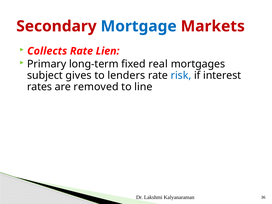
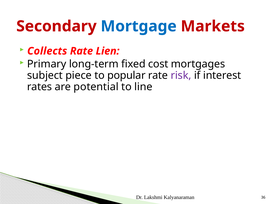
real: real -> cost
gives: gives -> piece
lenders: lenders -> popular
risk colour: blue -> purple
removed: removed -> potential
